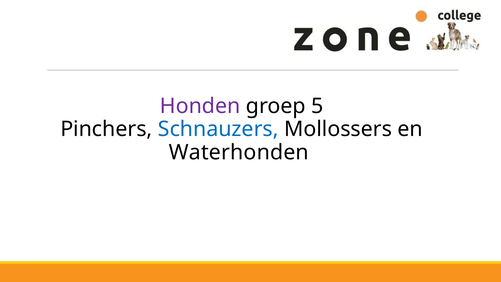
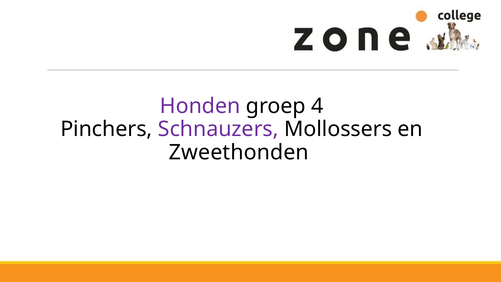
5: 5 -> 4
Schnauzers colour: blue -> purple
Waterhonden: Waterhonden -> Zweethonden
